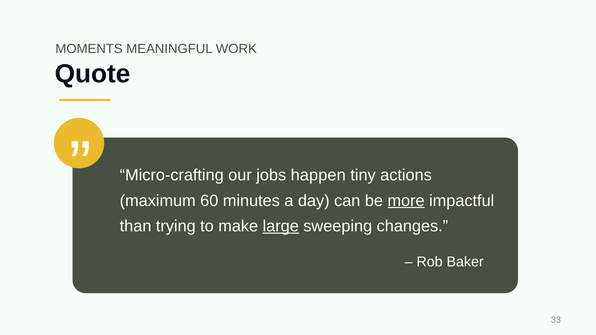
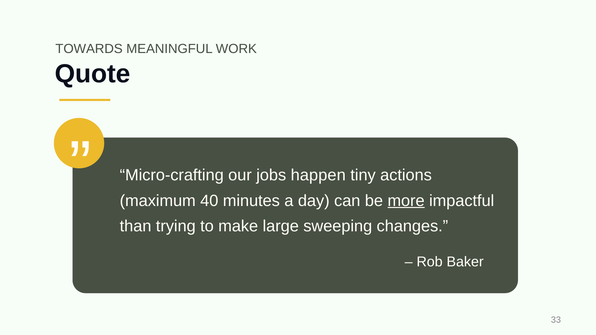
MOMENTS: MOMENTS -> TOWARDS
60: 60 -> 40
large underline: present -> none
